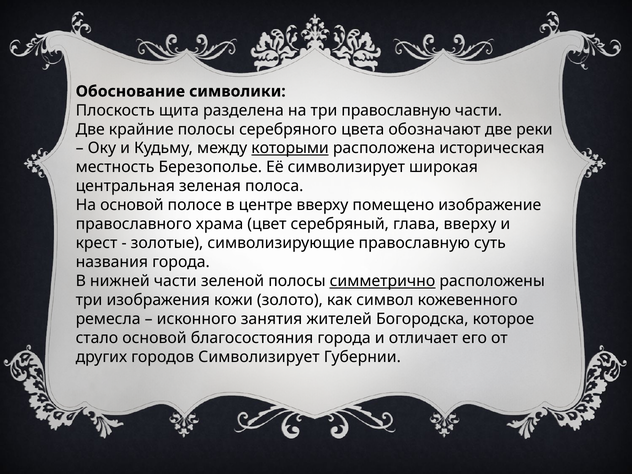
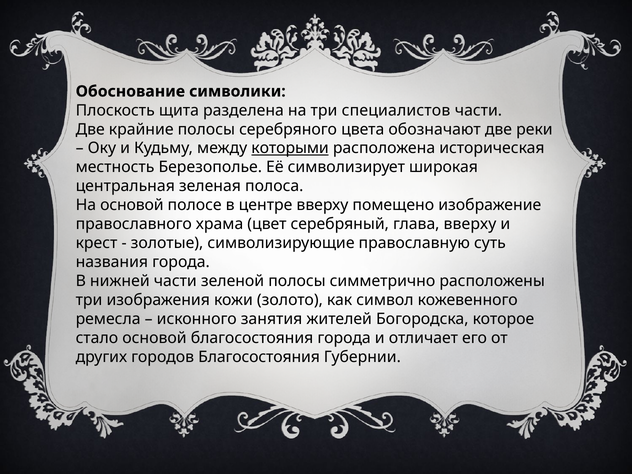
три православную: православную -> специалистов
симметрично underline: present -> none
городов Символизирует: Символизирует -> Благосостояния
